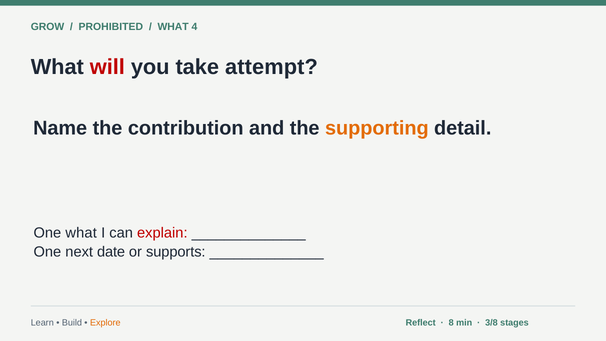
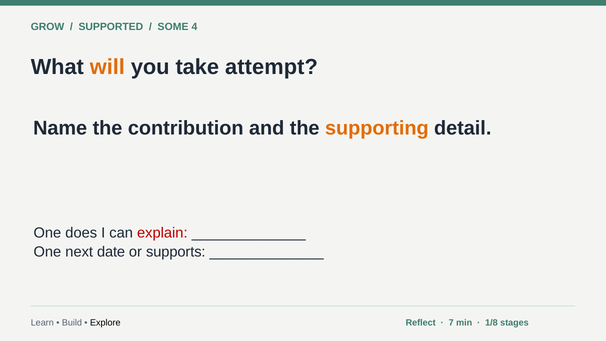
PROHIBITED: PROHIBITED -> SUPPORTED
WHAT at (173, 27): WHAT -> SOME
will colour: red -> orange
One what: what -> does
Explore colour: orange -> black
8: 8 -> 7
3/8: 3/8 -> 1/8
